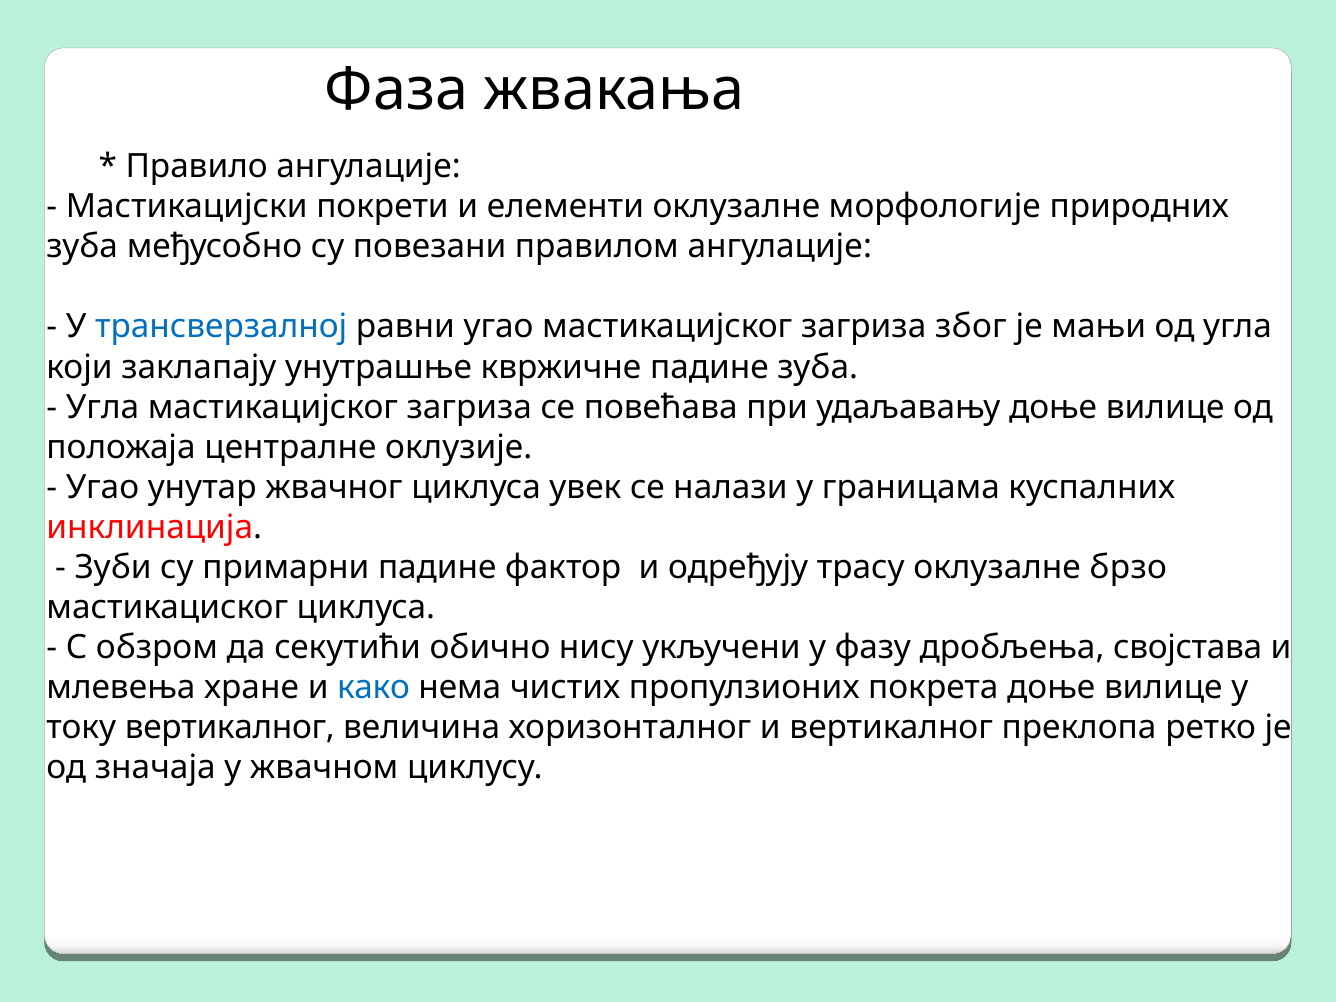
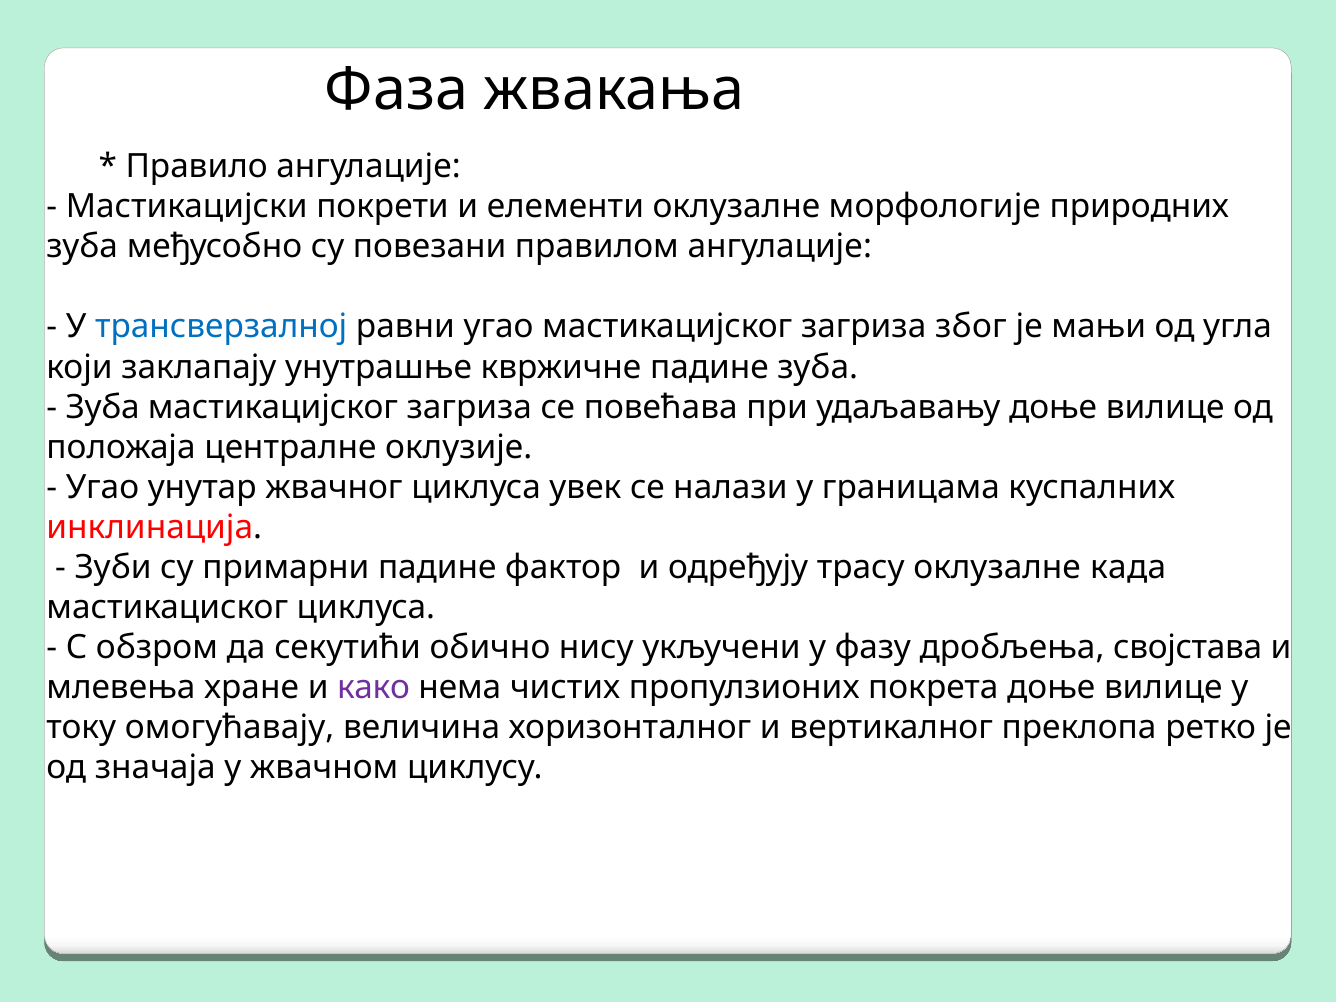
Угла at (103, 407): Угла -> Зуба
брзо: брзо -> када
како colour: blue -> purple
току вертикалног: вертикалног -> омогућавају
